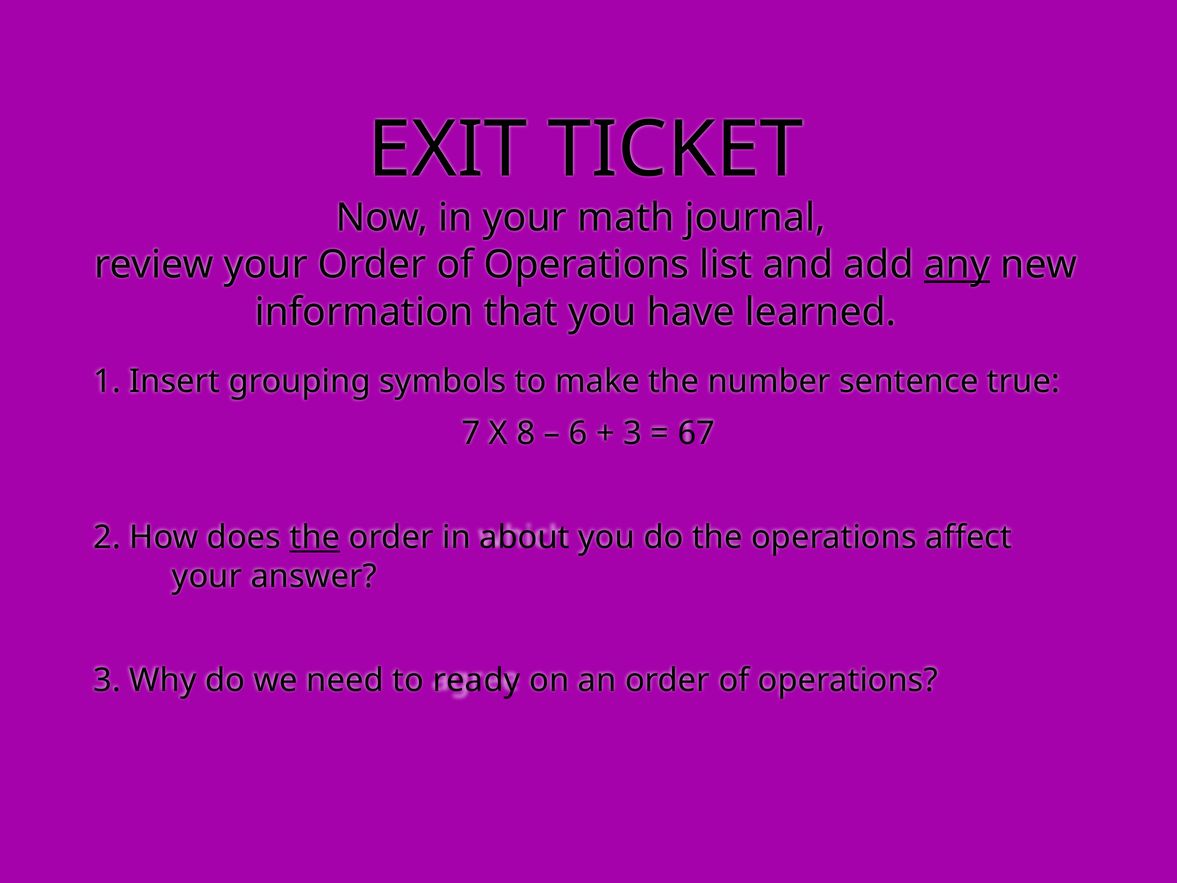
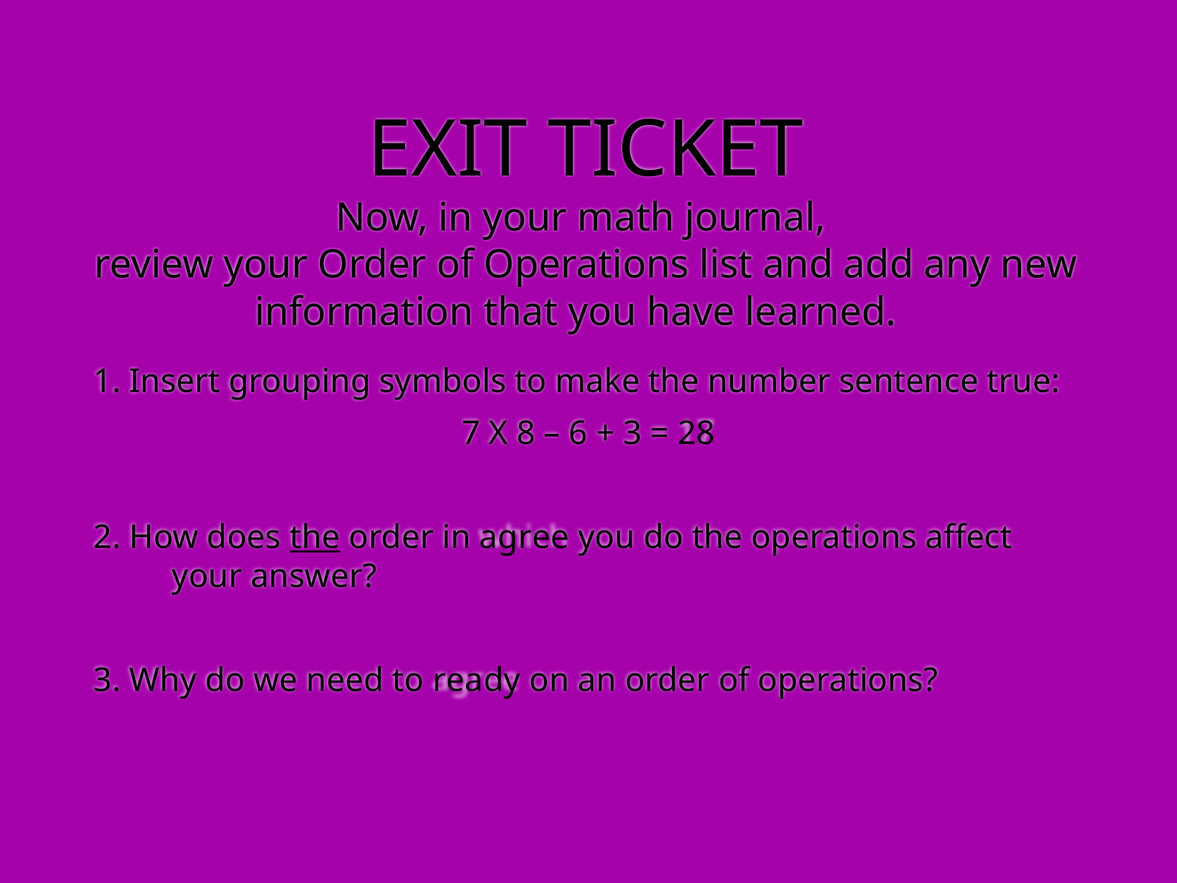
any underline: present -> none
67: 67 -> 28
about: about -> agree
